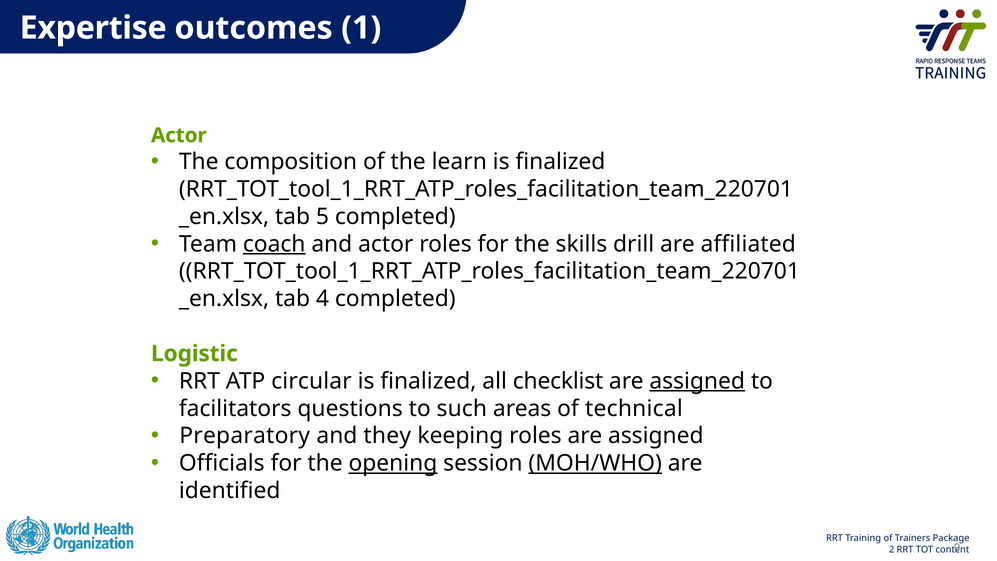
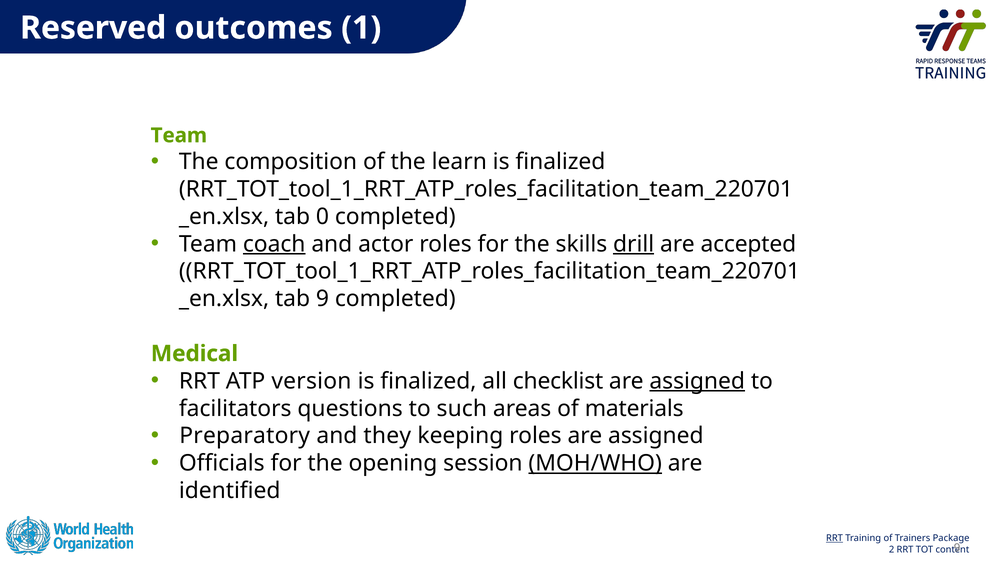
Expertise: Expertise -> Reserved
Actor at (179, 135): Actor -> Team
5: 5 -> 0
drill underline: none -> present
affiliated: affiliated -> accepted
tab 4: 4 -> 9
Logistic: Logistic -> Medical
circular: circular -> version
technical: technical -> materials
opening underline: present -> none
RRT at (834, 538) underline: none -> present
